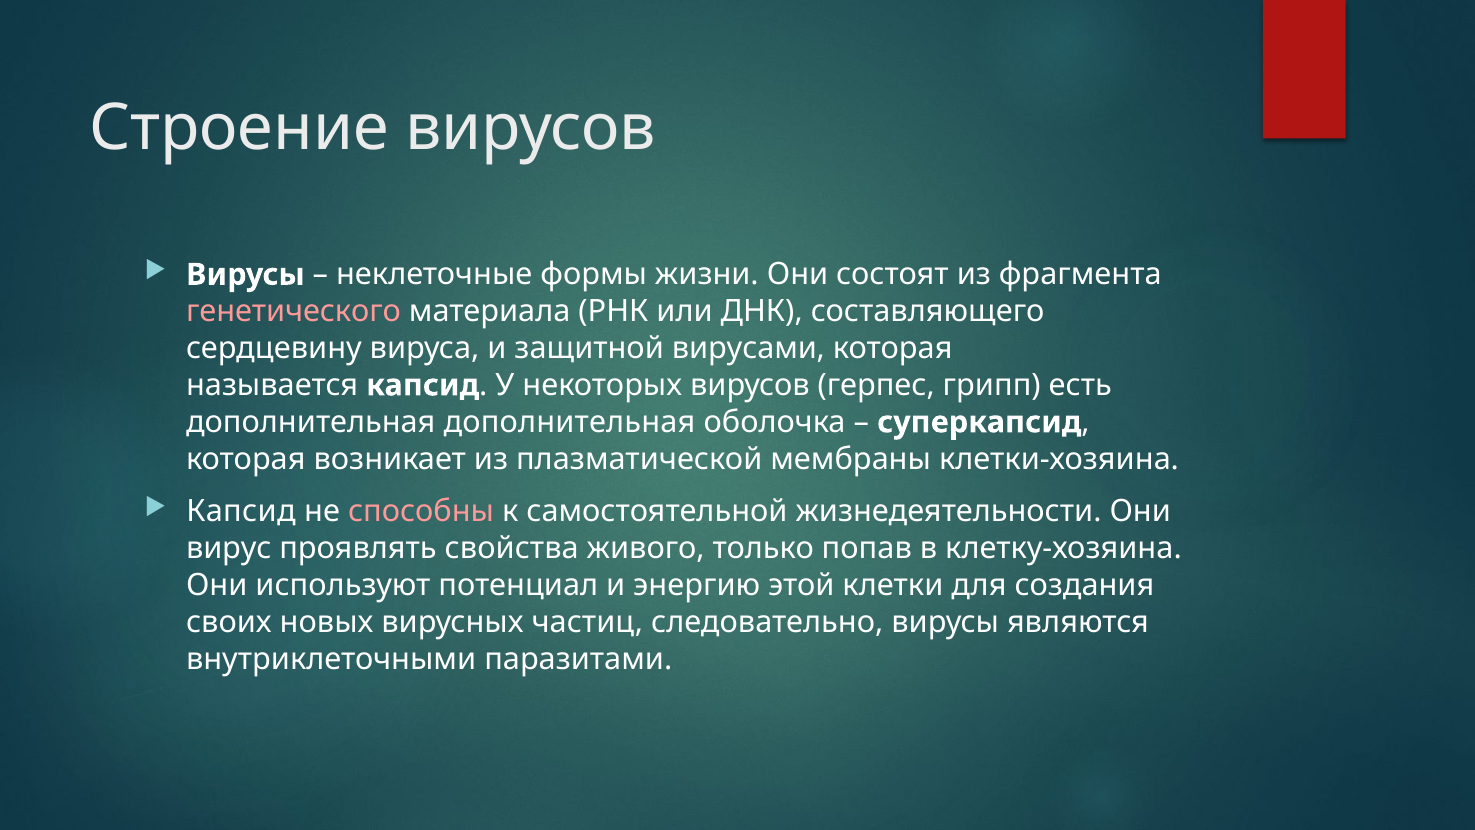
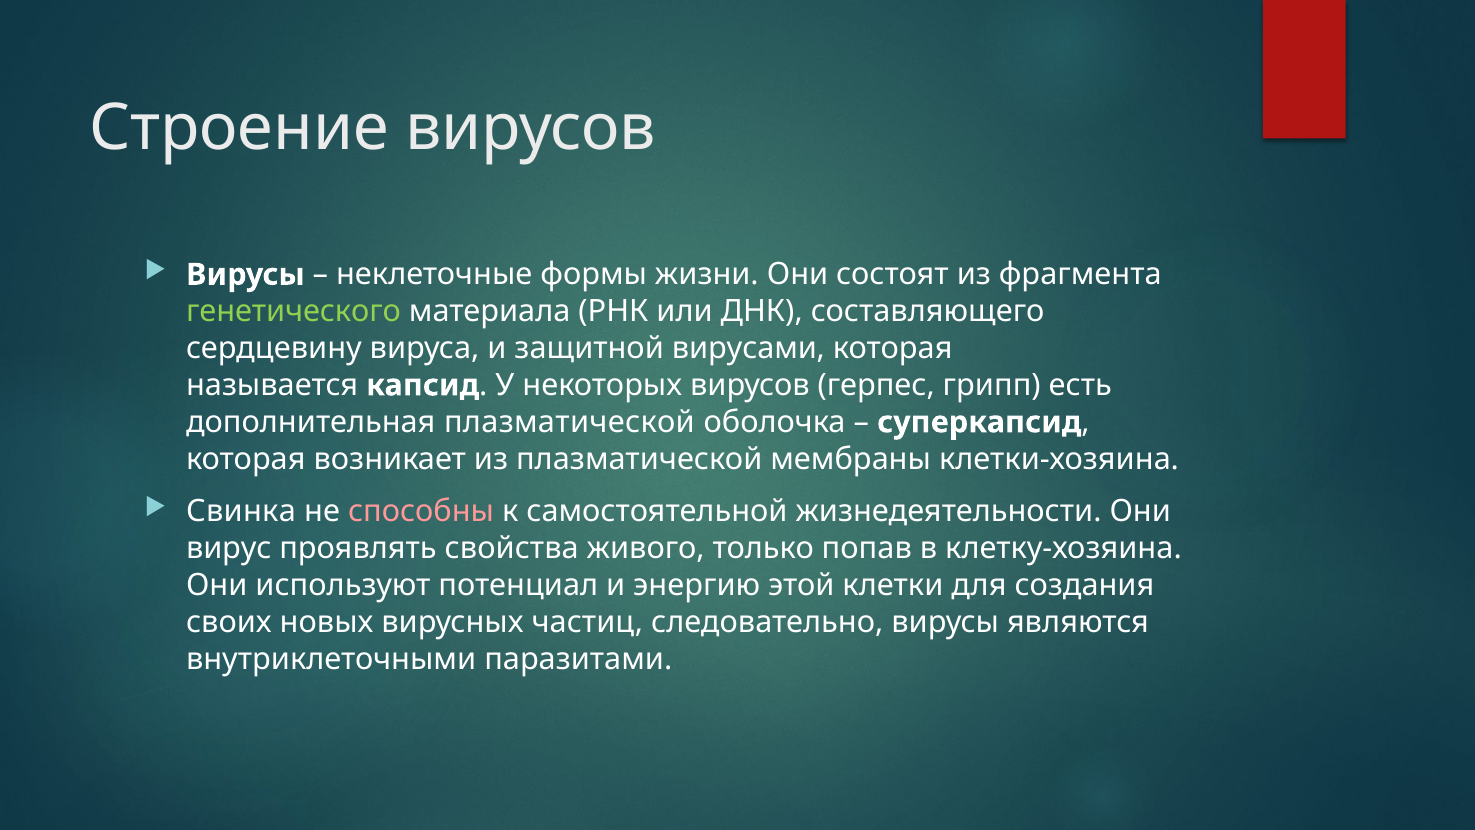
генетического colour: pink -> light green
дополнительная дополнительная: дополнительная -> плазматической
Капсид at (241, 511): Капсид -> Свинка
